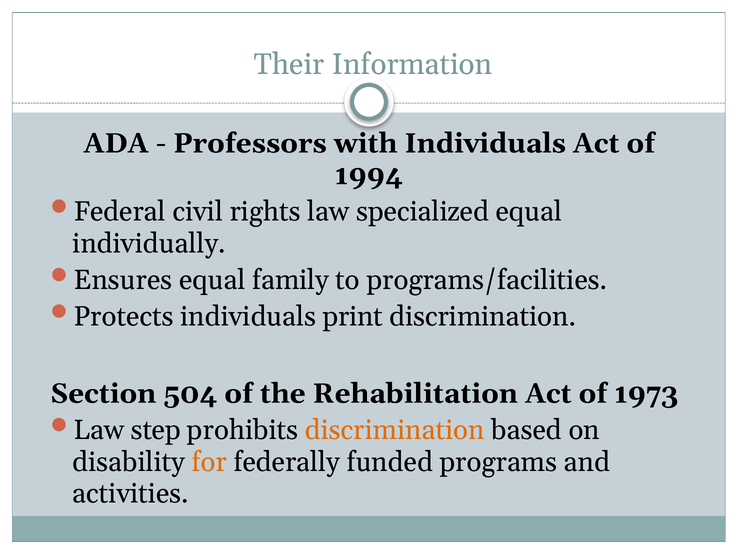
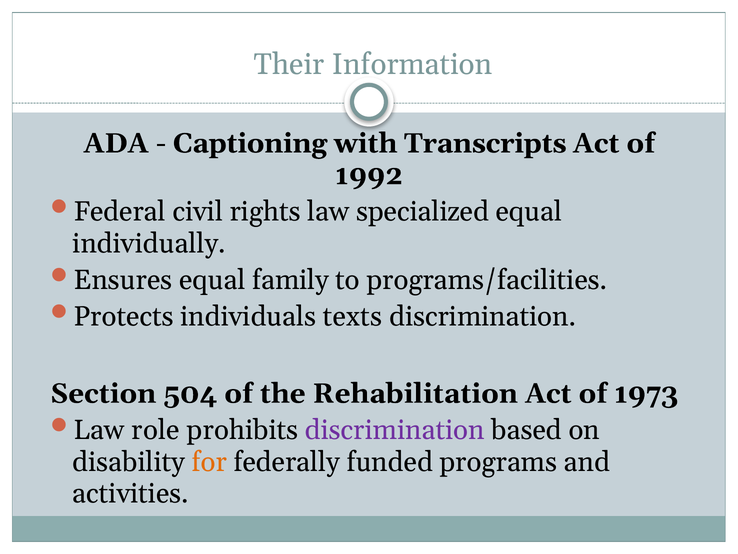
Professors: Professors -> Captioning
with Individuals: Individuals -> Transcripts
1994: 1994 -> 1992
print: print -> texts
step: step -> role
discrimination at (395, 430) colour: orange -> purple
